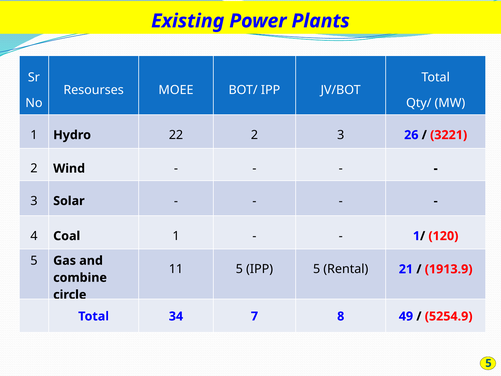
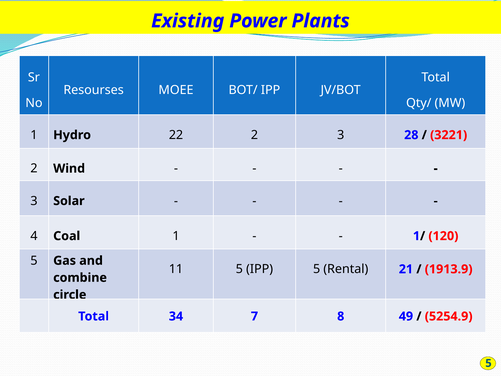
26: 26 -> 28
